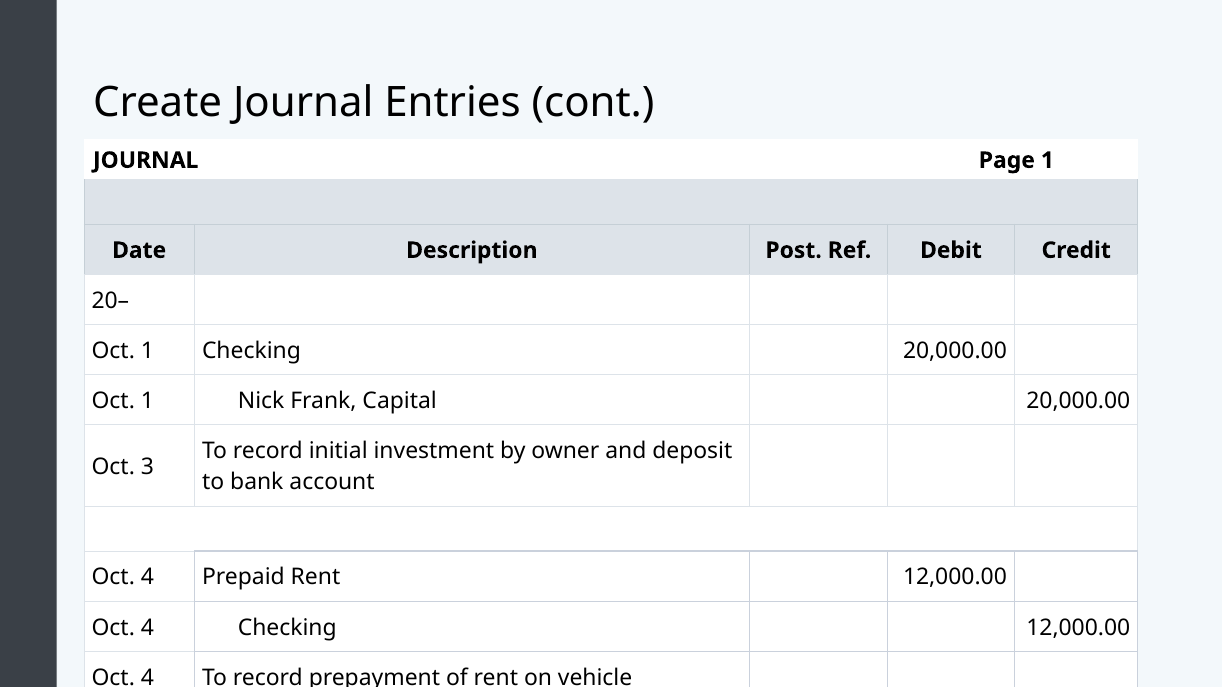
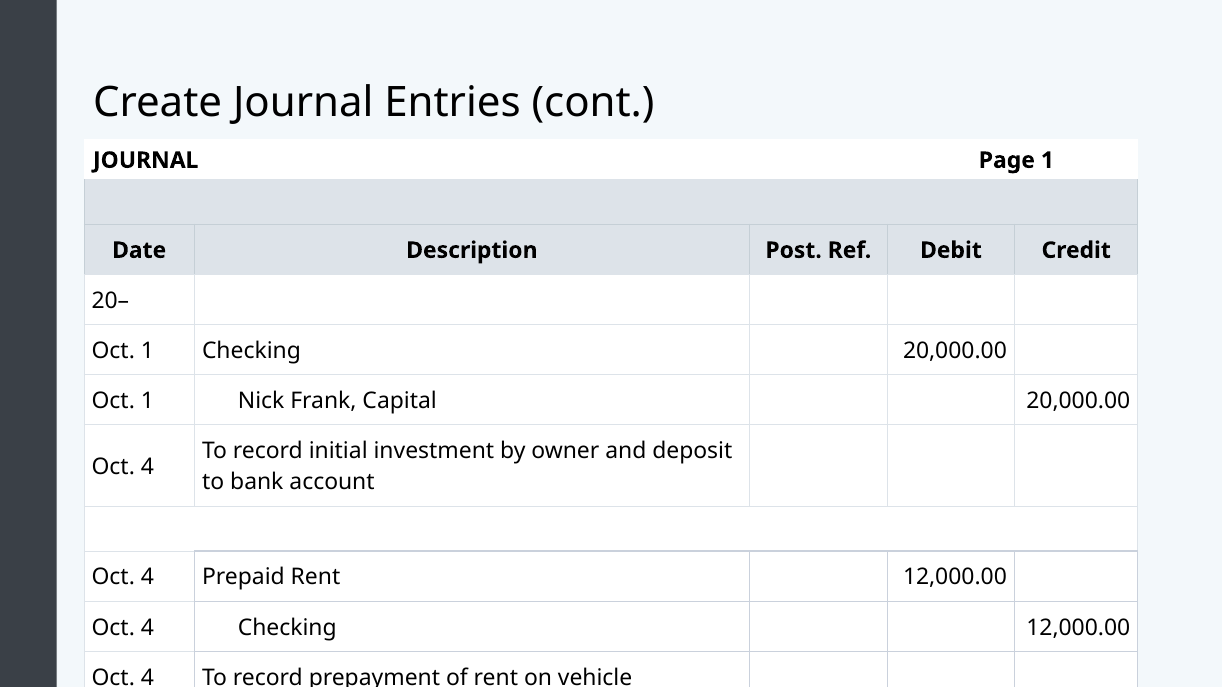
3 at (147, 467): 3 -> 4
